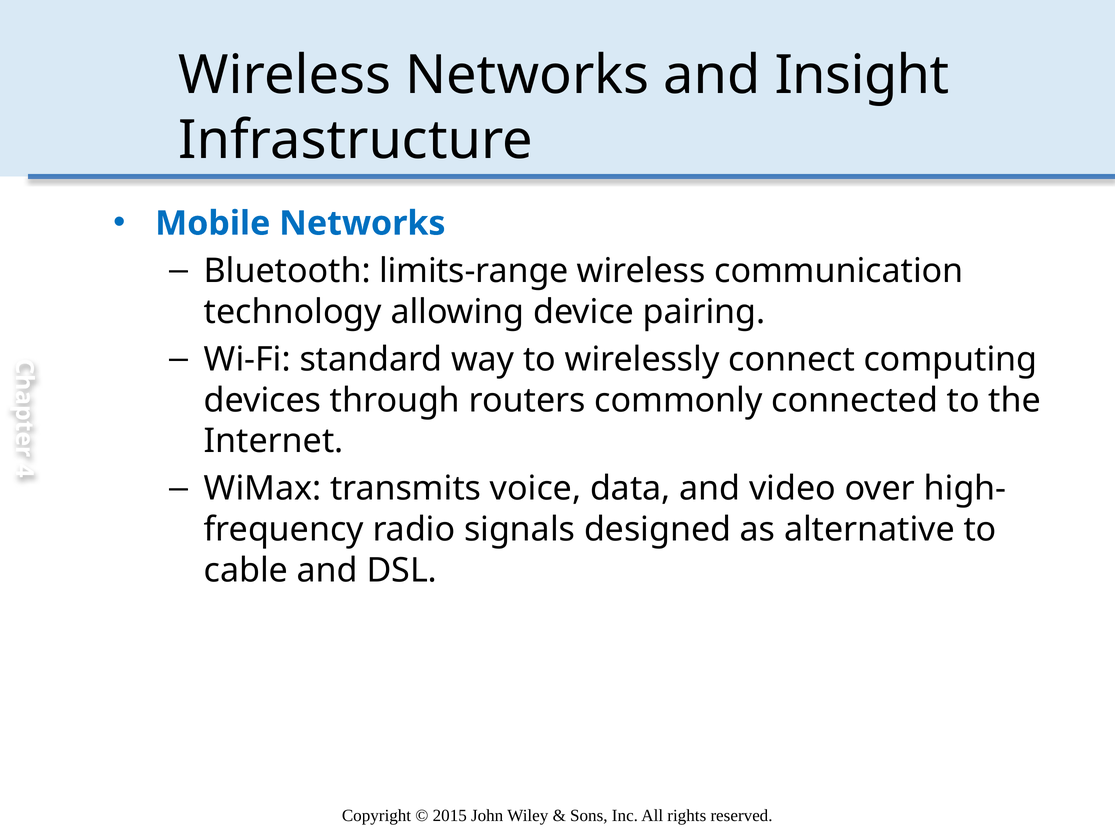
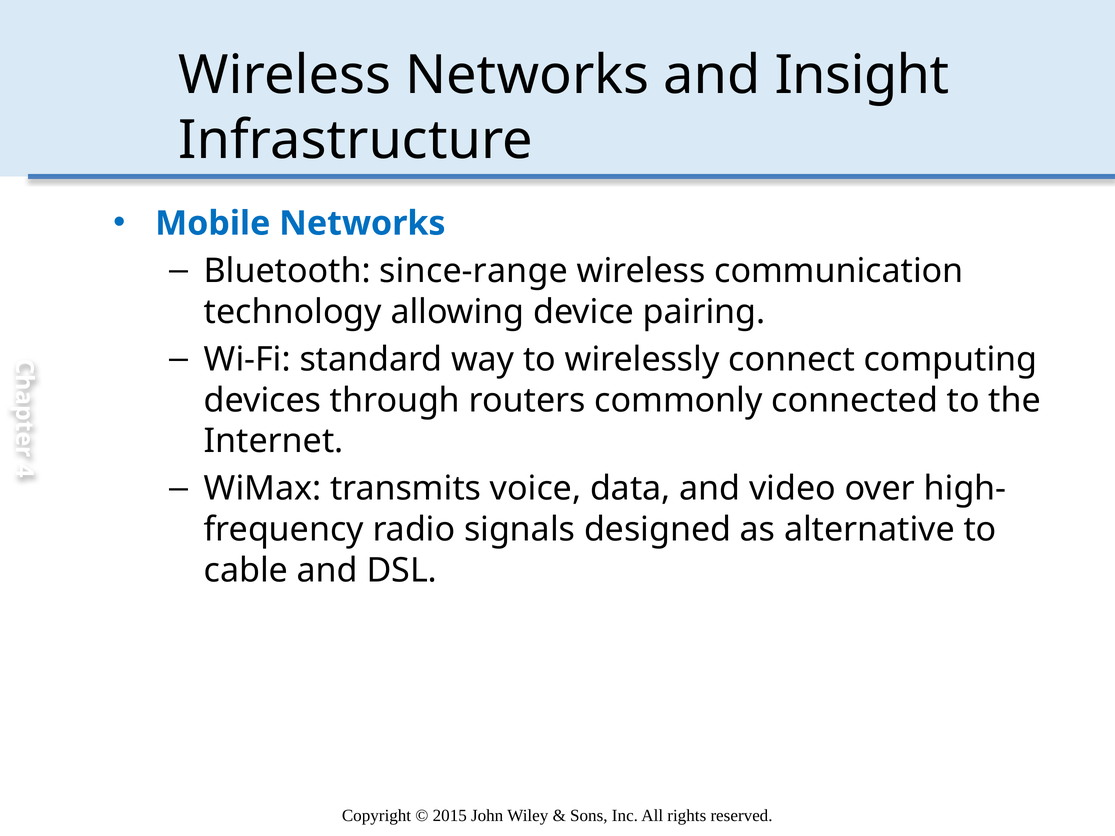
limits-range: limits-range -> since-range
